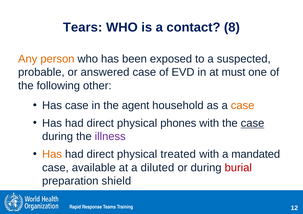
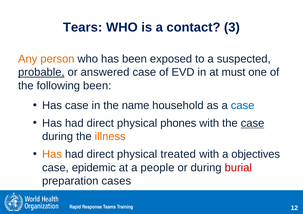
8: 8 -> 3
probable underline: none -> present
following other: other -> been
agent: agent -> name
case at (243, 106) colour: orange -> blue
illness colour: purple -> orange
mandated: mandated -> objectives
available: available -> epidemic
diluted: diluted -> people
shield: shield -> cases
